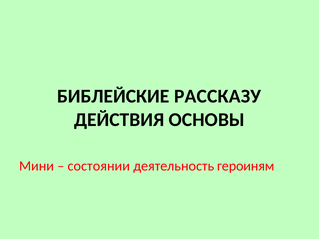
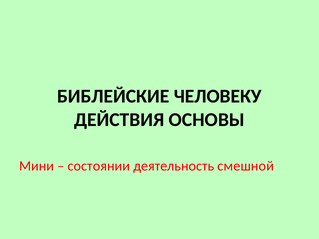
РАССКАЗУ: РАССКАЗУ -> ЧЕЛОВЕКУ
героиням: героиням -> смешной
